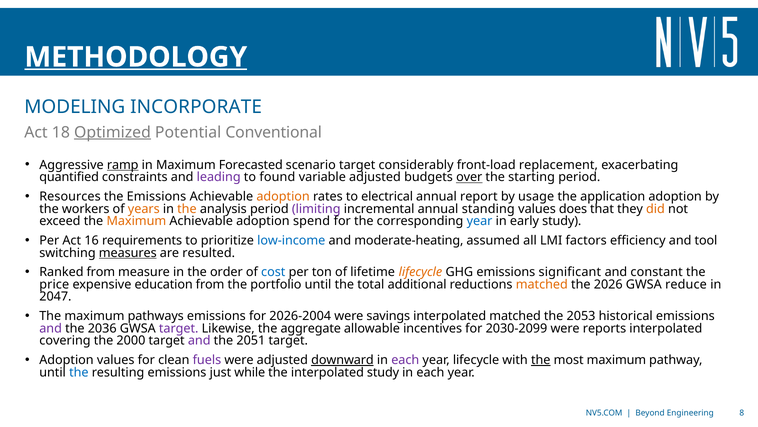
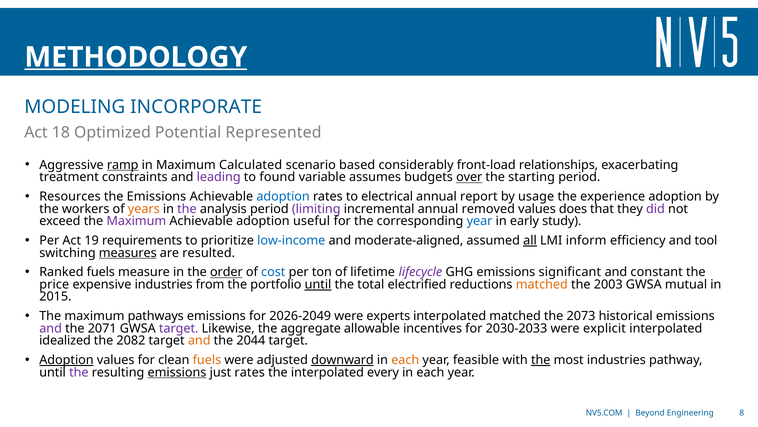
Optimized underline: present -> none
Conventional: Conventional -> Represented
Forecasted: Forecasted -> Calculated
scenario target: target -> based
replacement: replacement -> relationships
quantified: quantified -> treatment
variable adjusted: adjusted -> assumes
adoption at (283, 196) colour: orange -> blue
application: application -> experience
the at (187, 209) colour: orange -> purple
standing: standing -> removed
did colour: orange -> purple
Maximum at (136, 221) colour: orange -> purple
spend: spend -> useful
16: 16 -> 19
moderate-heating: moderate-heating -> moderate-aligned
all underline: none -> present
factors: factors -> inform
Ranked from: from -> fuels
order underline: none -> present
lifecycle at (420, 272) colour: orange -> purple
expensive education: education -> industries
until at (318, 284) underline: none -> present
additional: additional -> electrified
2026: 2026 -> 2003
reduce: reduce -> mutual
2047: 2047 -> 2015
2026-2004: 2026-2004 -> 2026-2049
savings: savings -> experts
2053: 2053 -> 2073
2036: 2036 -> 2071
2030-2099: 2030-2099 -> 2030-2033
reports: reports -> explicit
covering: covering -> idealized
2000: 2000 -> 2082
and at (199, 340) colour: purple -> orange
2051: 2051 -> 2044
Adoption at (66, 360) underline: none -> present
fuels at (207, 360) colour: purple -> orange
each at (405, 360) colour: purple -> orange
year lifecycle: lifecycle -> feasible
most maximum: maximum -> industries
the at (79, 372) colour: blue -> purple
emissions at (177, 372) underline: none -> present
just while: while -> rates
interpolated study: study -> every
